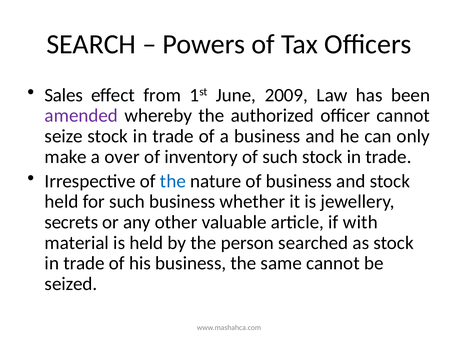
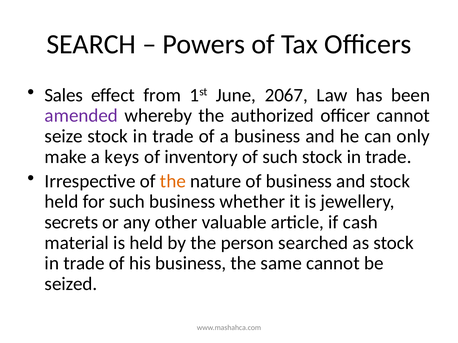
2009: 2009 -> 2067
over: over -> keys
the at (173, 181) colour: blue -> orange
with: with -> cash
